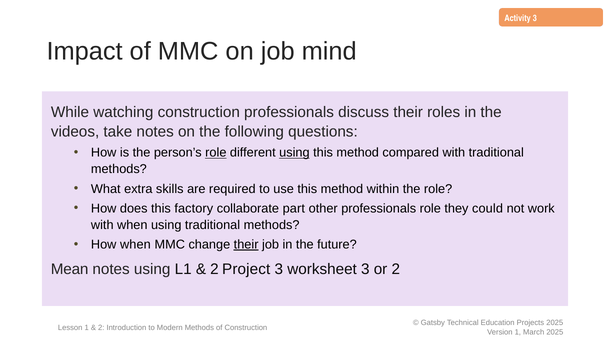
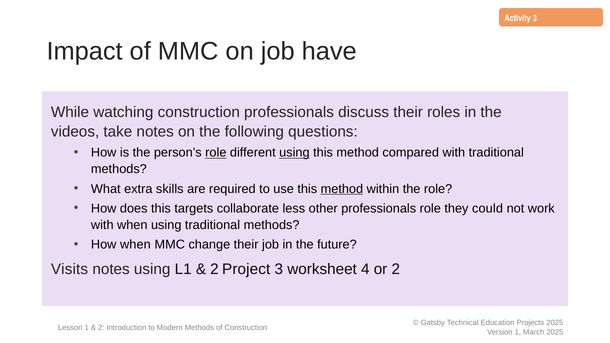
mind: mind -> have
method at (342, 189) underline: none -> present
factory: factory -> targets
part: part -> less
their at (246, 245) underline: present -> none
Mean: Mean -> Visits
worksheet 3: 3 -> 4
